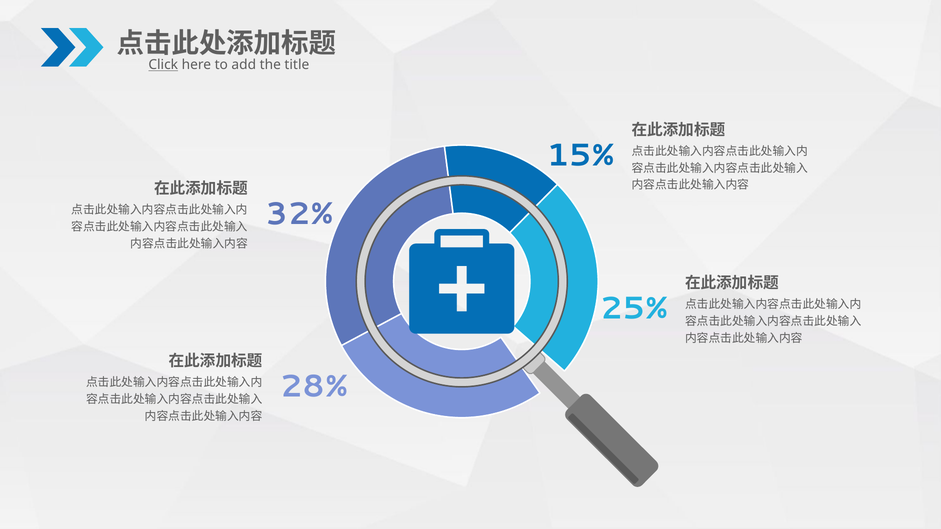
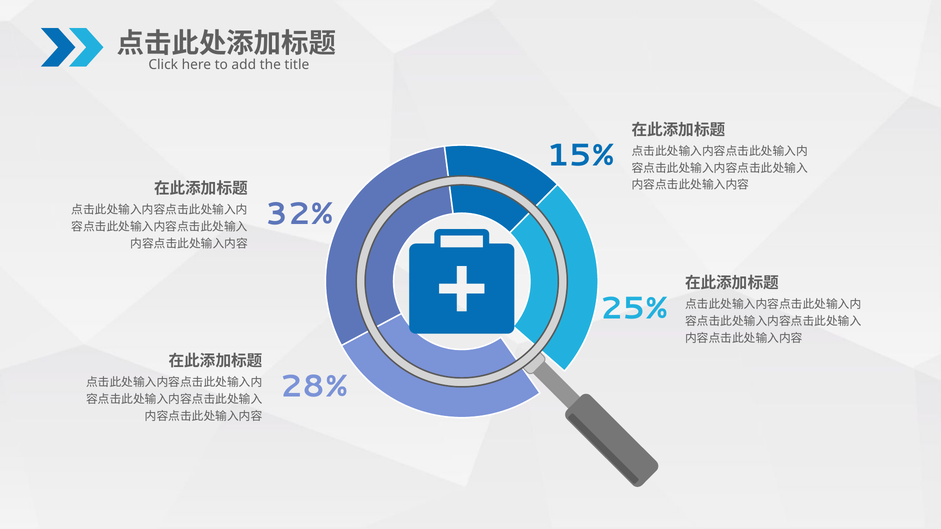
Click underline: present -> none
